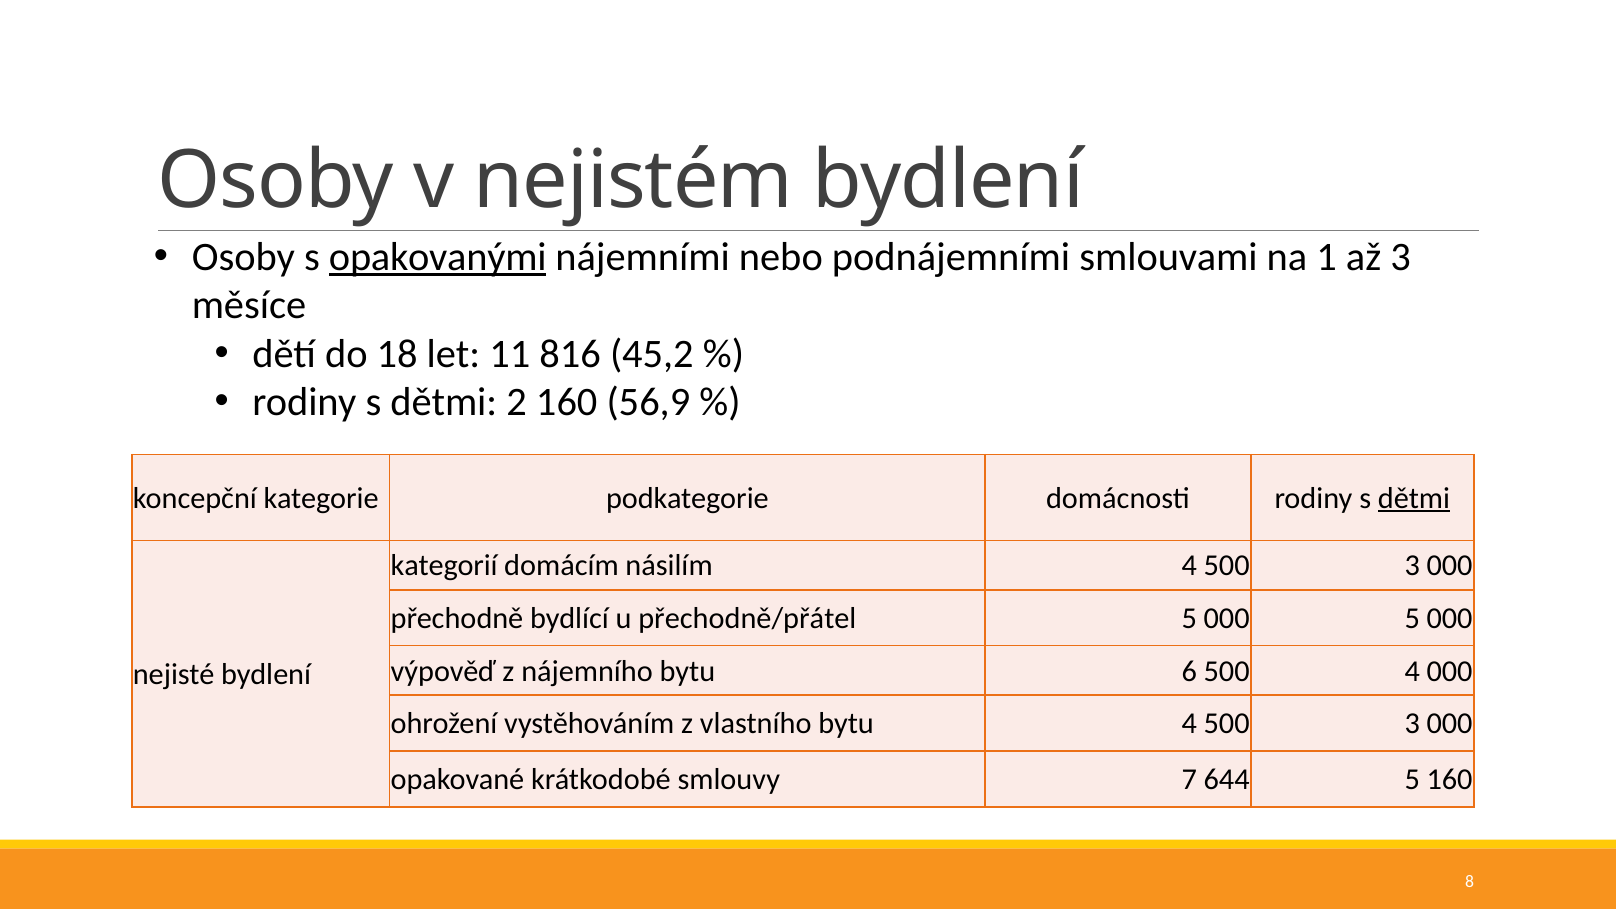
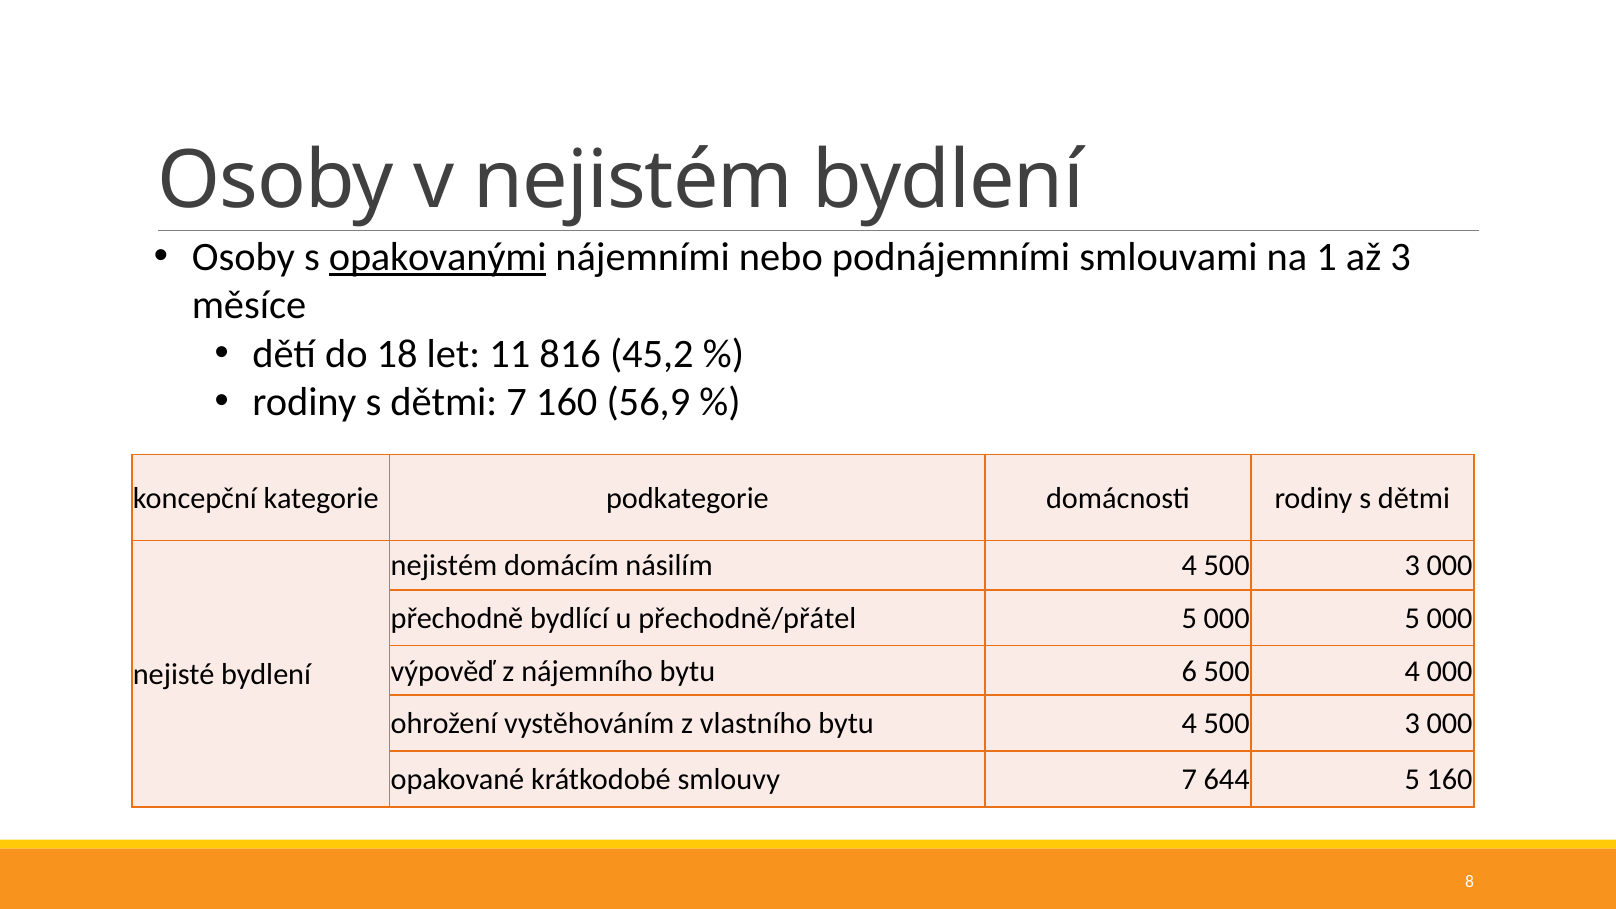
dětmi 2: 2 -> 7
dětmi at (1414, 498) underline: present -> none
kategorií at (444, 566): kategorií -> nejistém
